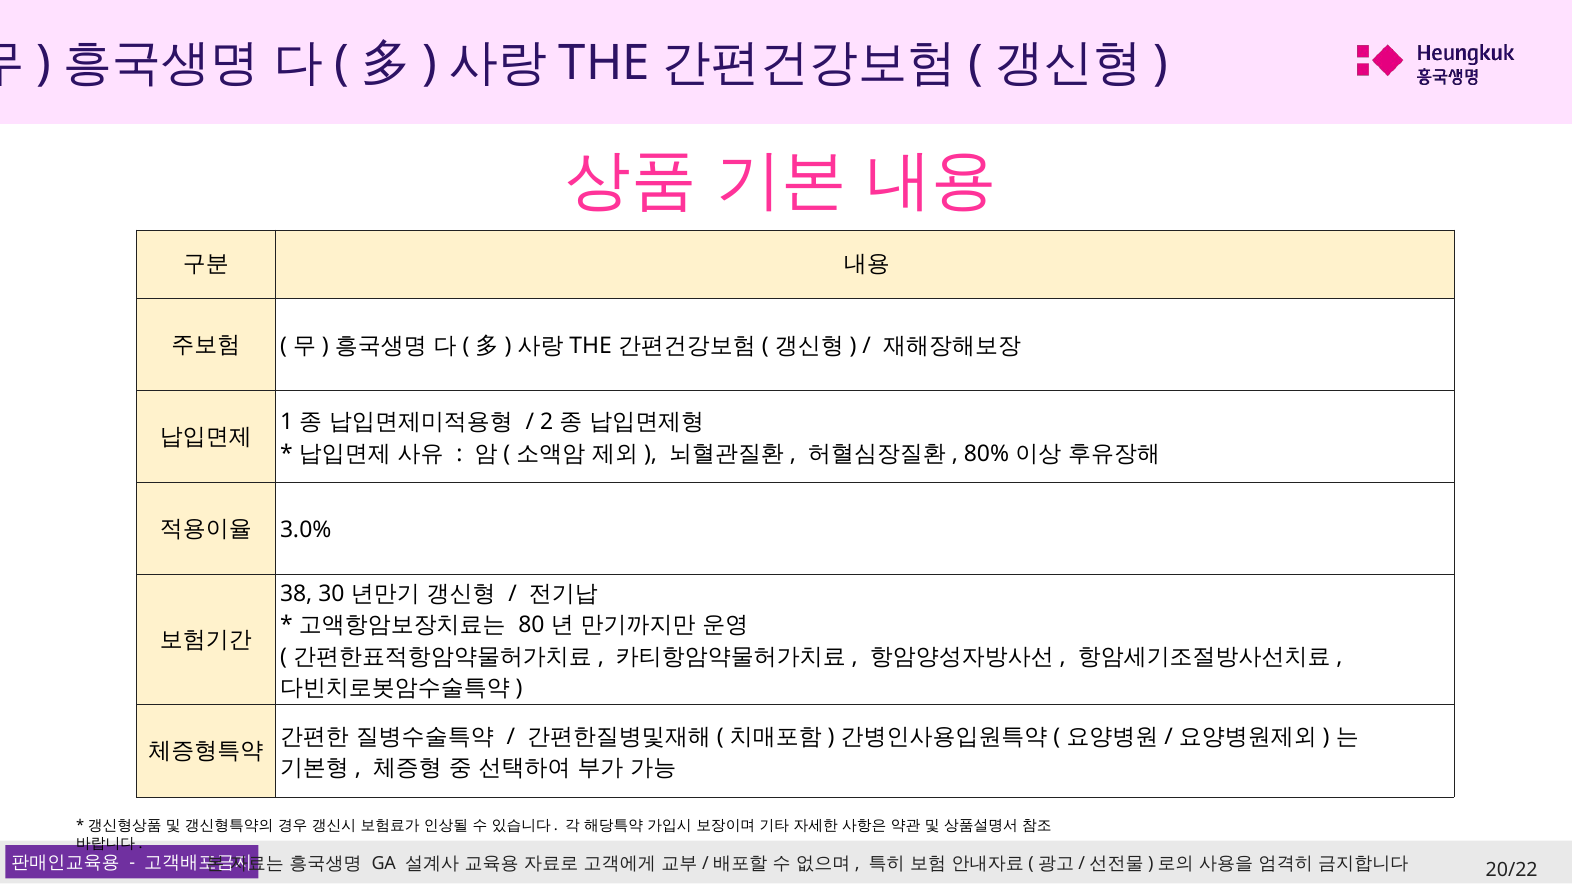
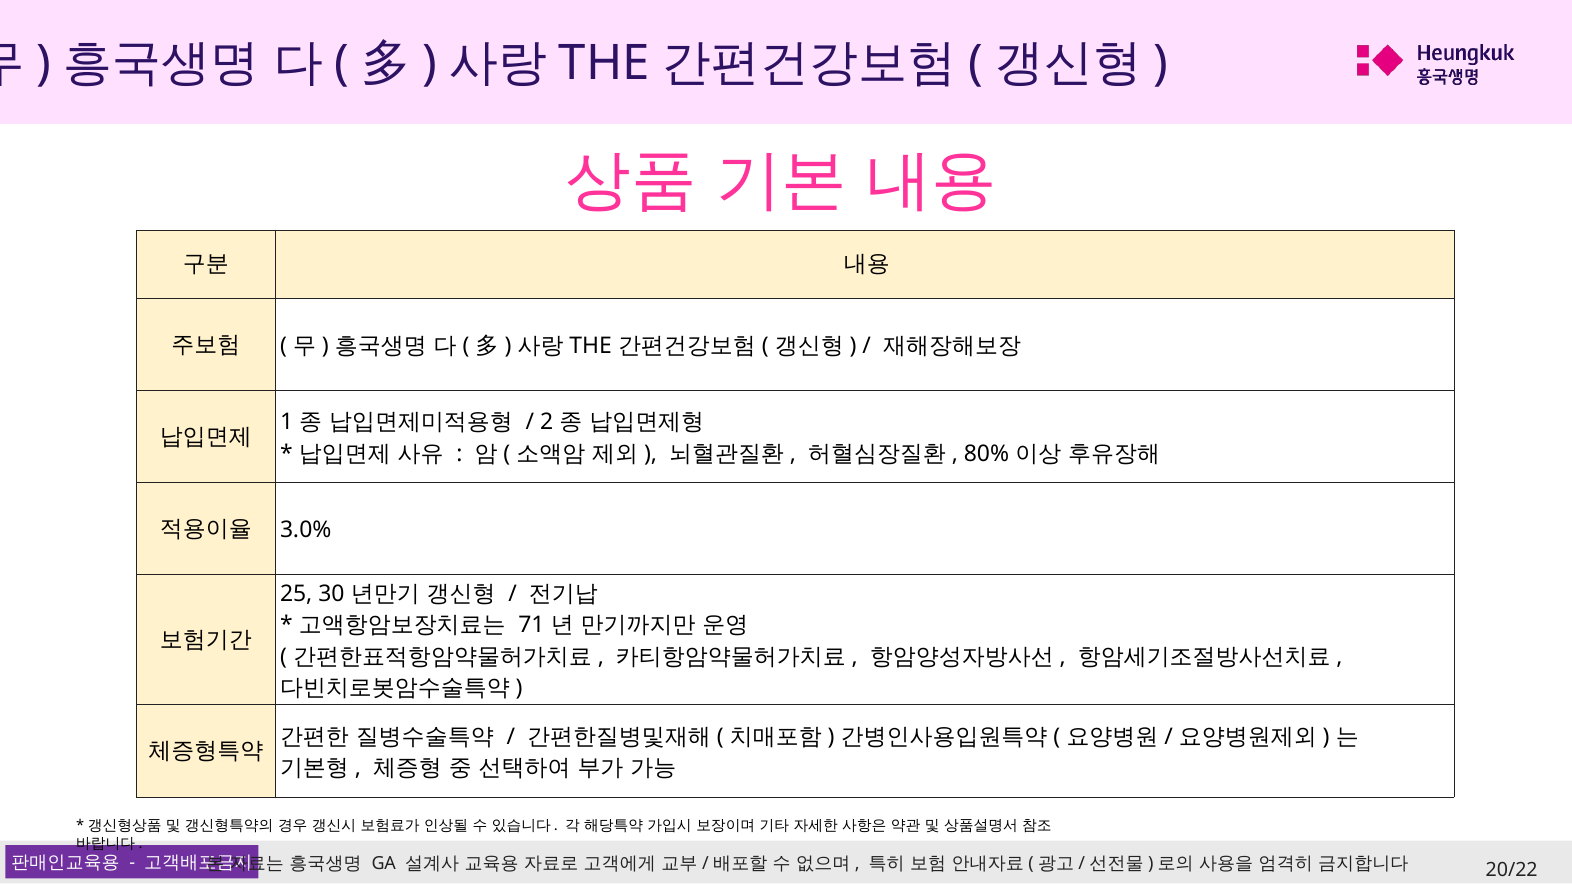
38: 38 -> 25
80: 80 -> 71
